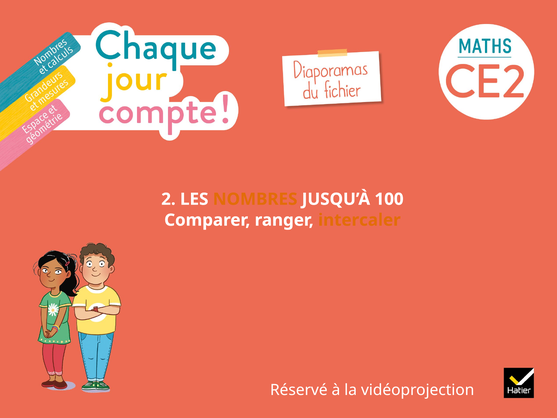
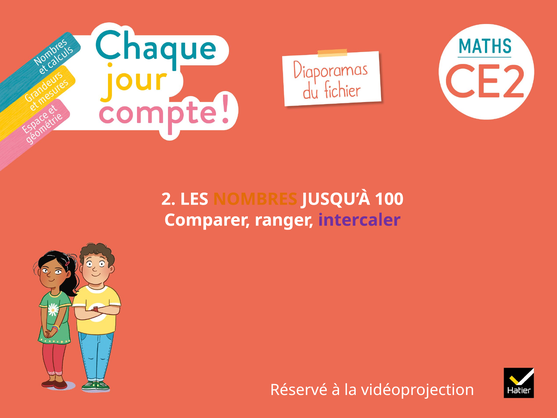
intercaler colour: orange -> purple
